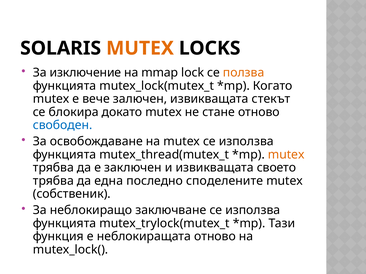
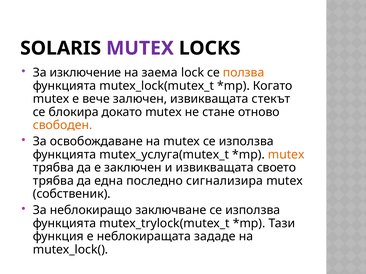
MUTEX at (140, 48) colour: orange -> purple
mmap: mmap -> заема
свободен colour: blue -> orange
mutex_thread(mutex_t: mutex_thread(mutex_t -> mutex_услуга(mutex_t
споделените: споделените -> сигнализира
неблокиращата отново: отново -> зададе
